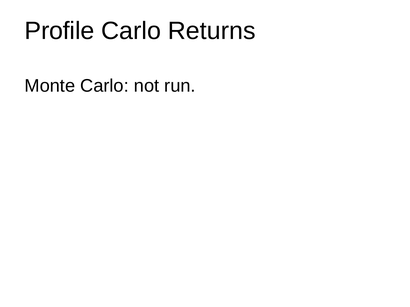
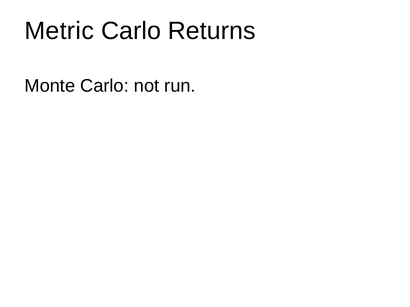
Profile: Profile -> Metric
